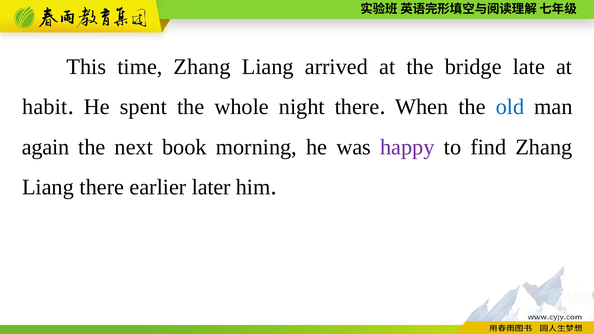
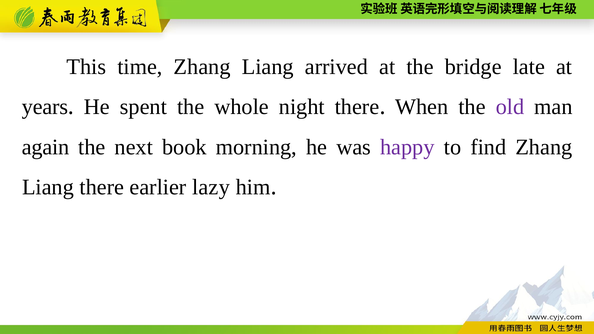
habit: habit -> years
old colour: blue -> purple
later: later -> lazy
